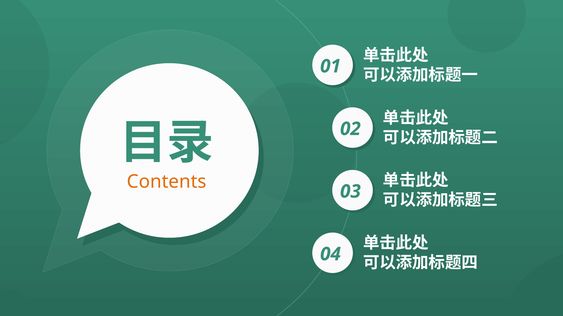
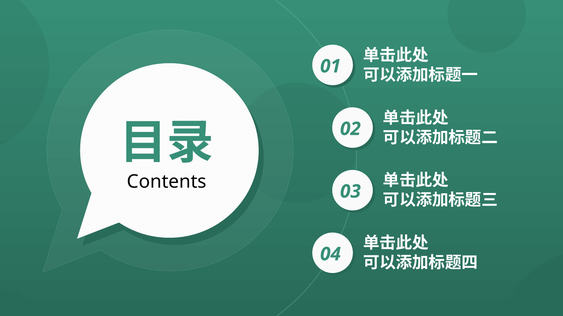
Contents colour: orange -> black
